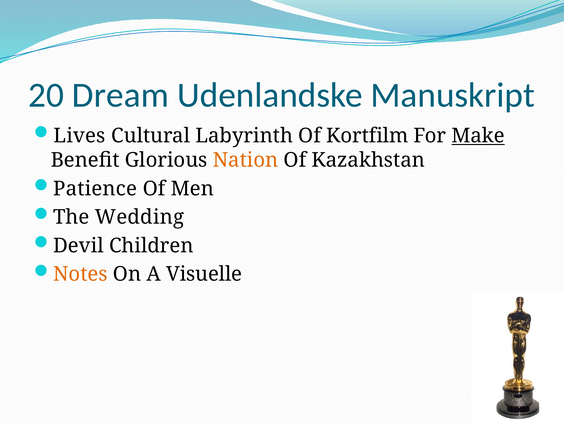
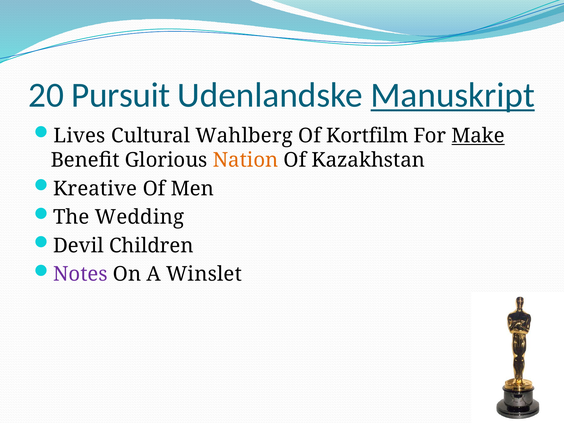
Dream: Dream -> Pursuit
Manuskript underline: none -> present
Labyrinth: Labyrinth -> Wahlberg
Patience: Patience -> Kreative
Notes colour: orange -> purple
Visuelle: Visuelle -> Winslet
